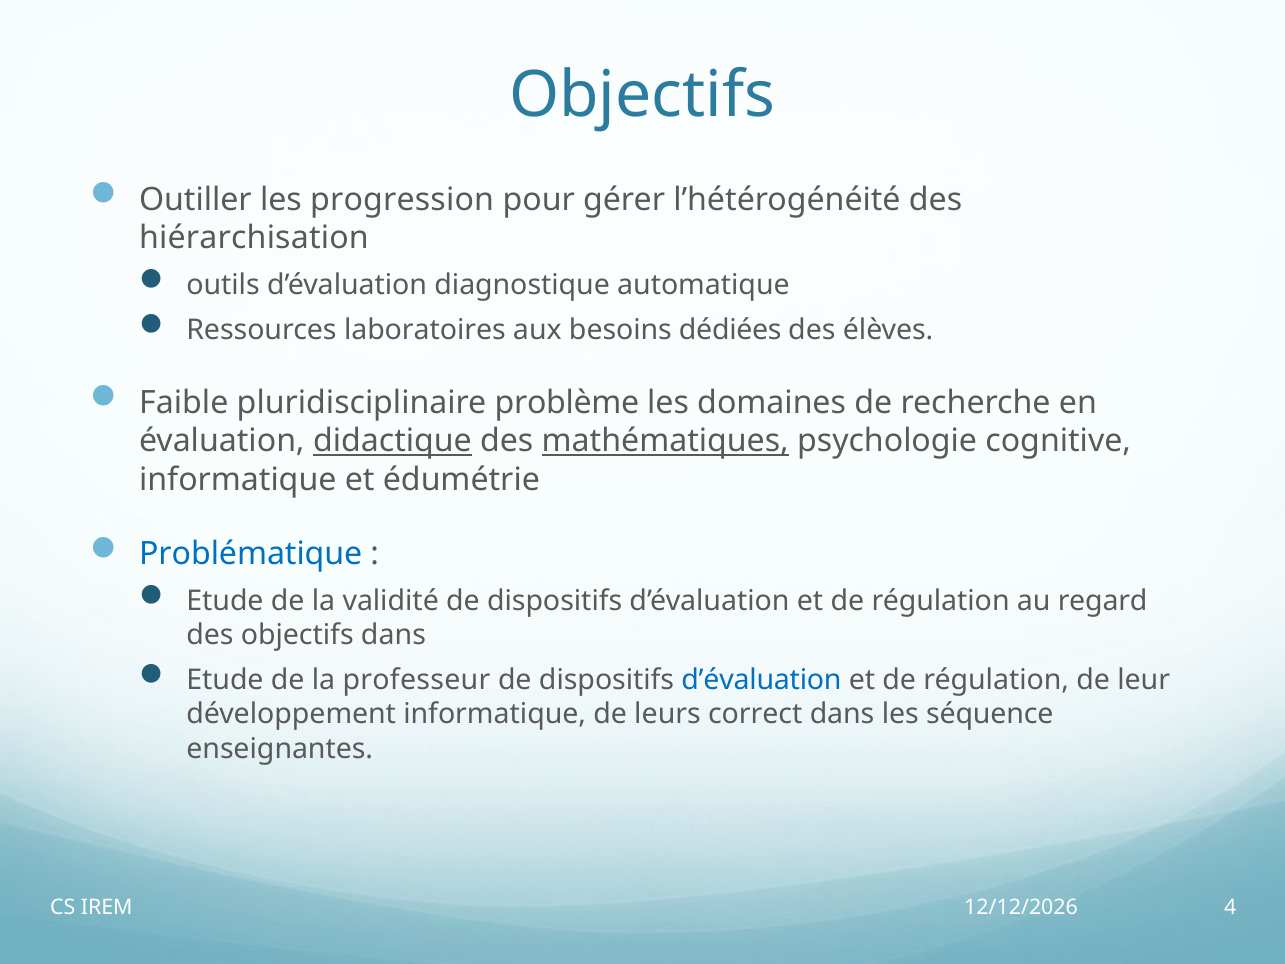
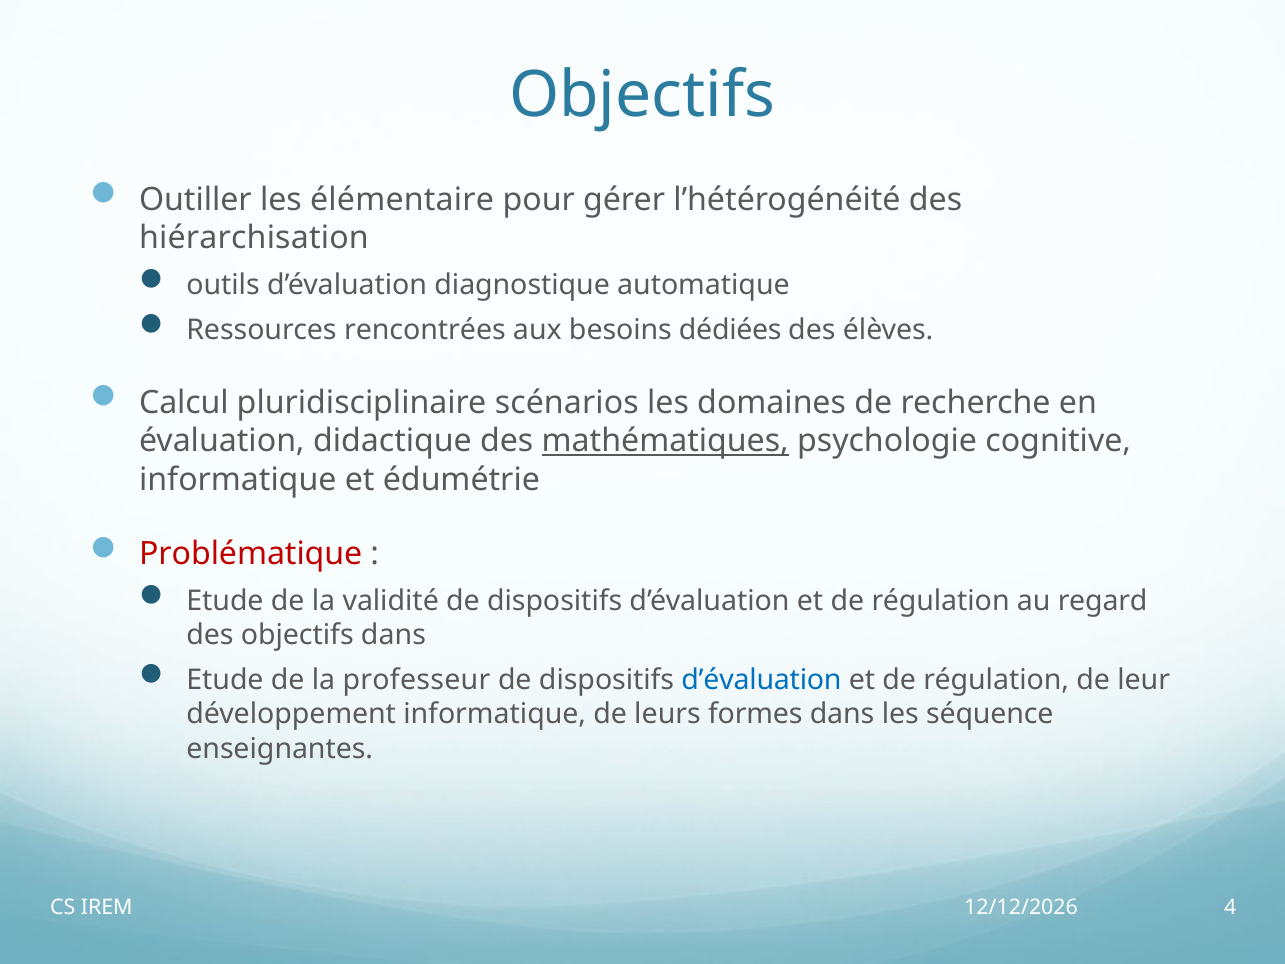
progression: progression -> élémentaire
laboratoires: laboratoires -> rencontrées
Faible: Faible -> Calcul
problème: problème -> scénarios
didactique underline: present -> none
Problématique colour: blue -> red
correct: correct -> formes
